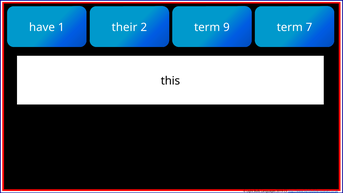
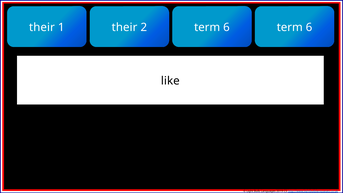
have at (42, 27): have -> their
2 term 9: 9 -> 6
7 at (309, 27): 7 -> 6
this: this -> like
